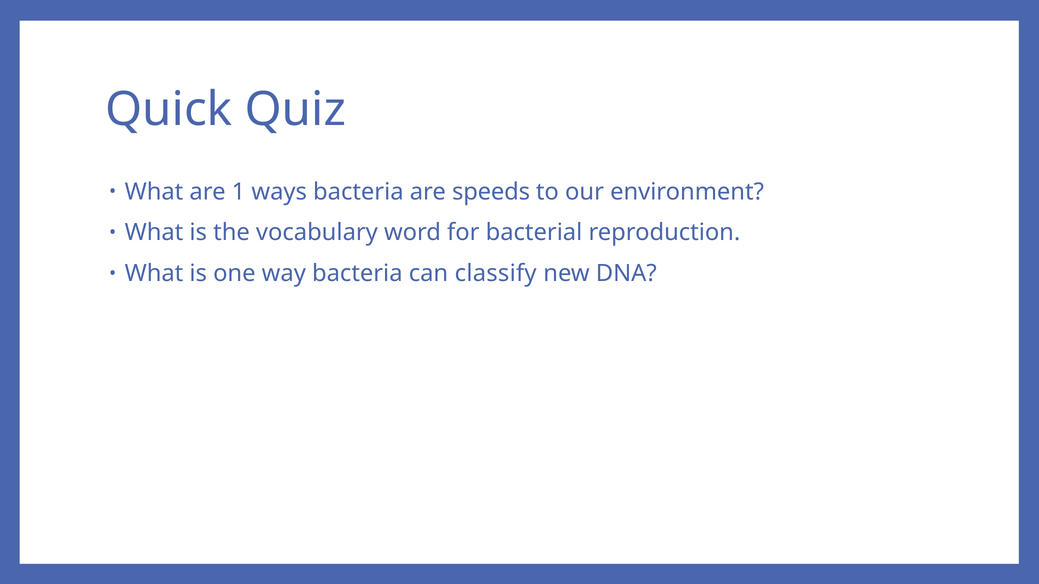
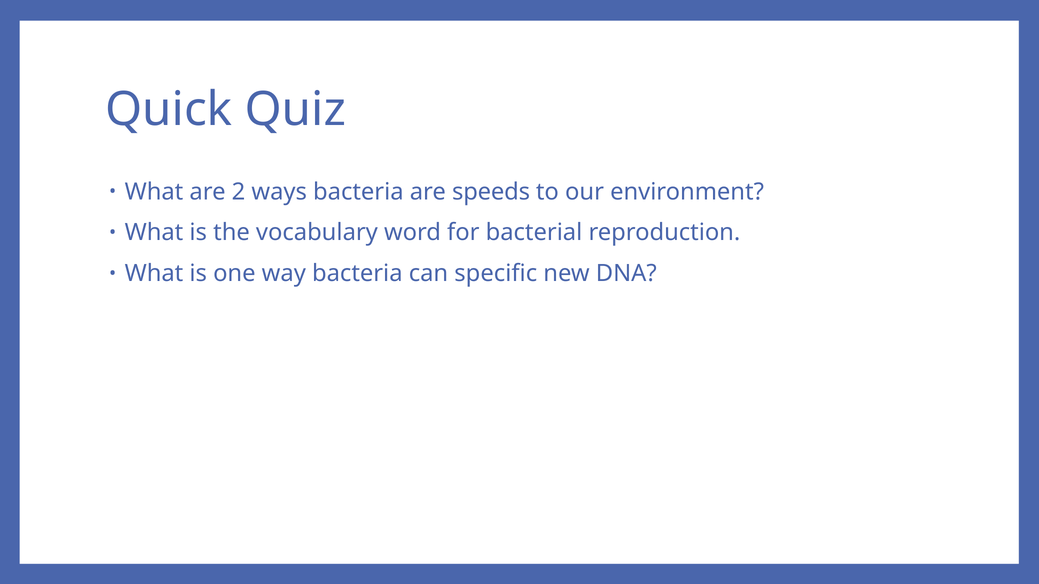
1: 1 -> 2
classify: classify -> specific
